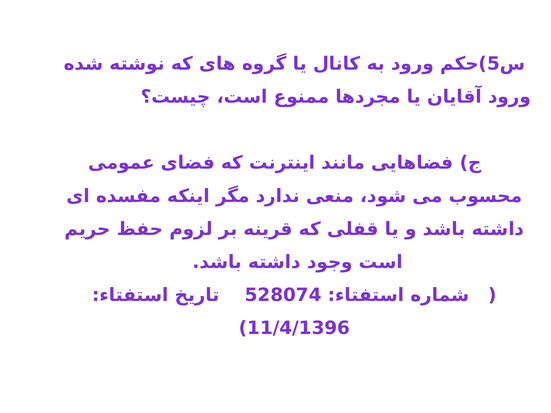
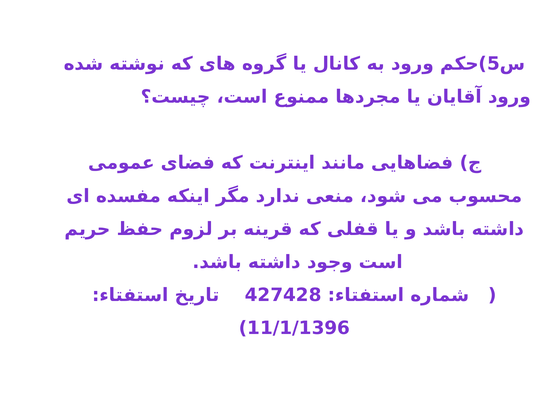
528074: 528074 -> 427428
11/4/1396: 11/4/1396 -> 11/1/1396
